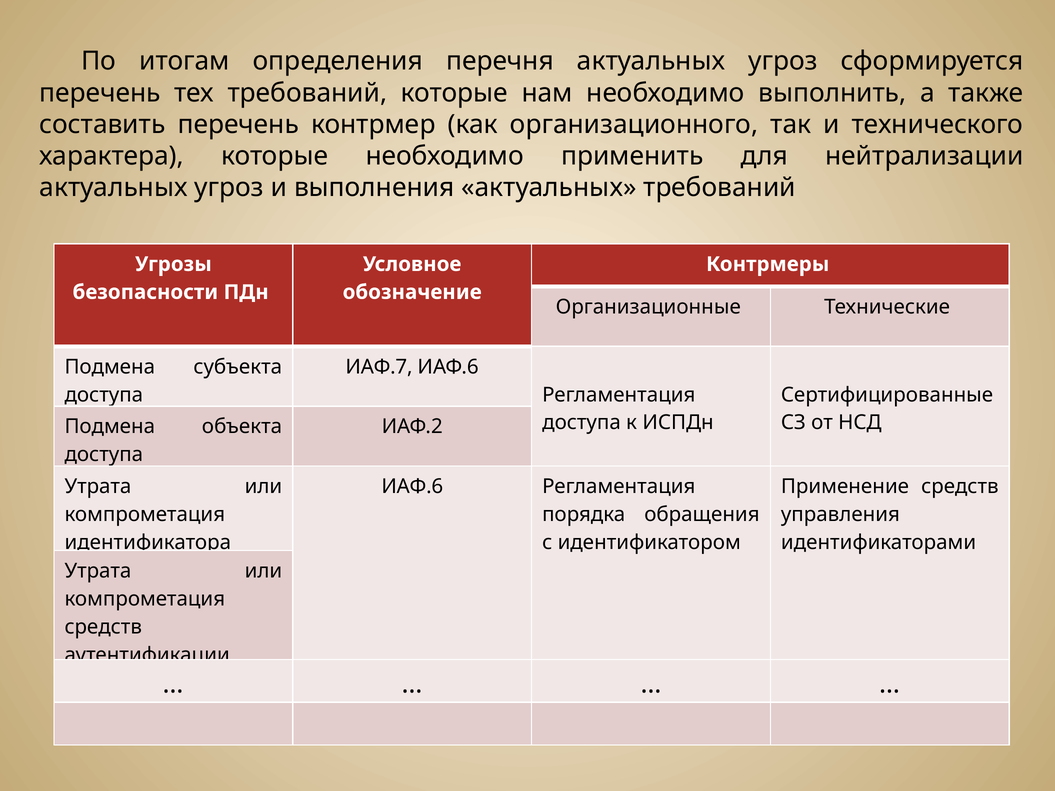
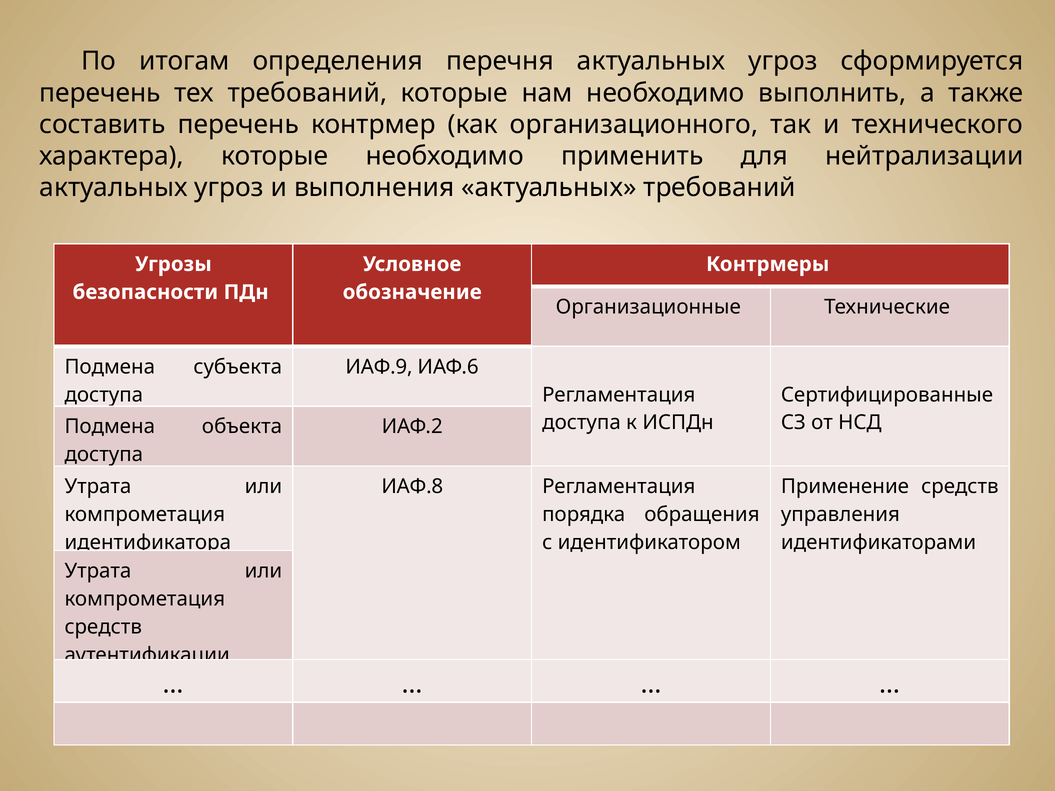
ИАФ.7: ИАФ.7 -> ИАФ.9
ИАФ.6 at (412, 487): ИАФ.6 -> ИАФ.8
